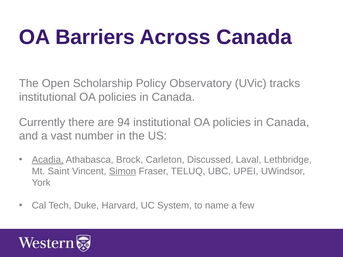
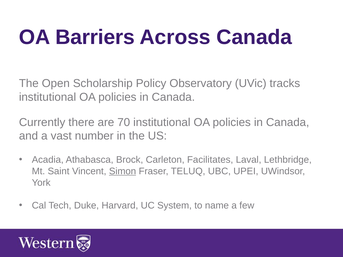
94: 94 -> 70
Acadia underline: present -> none
Discussed: Discussed -> Facilitates
